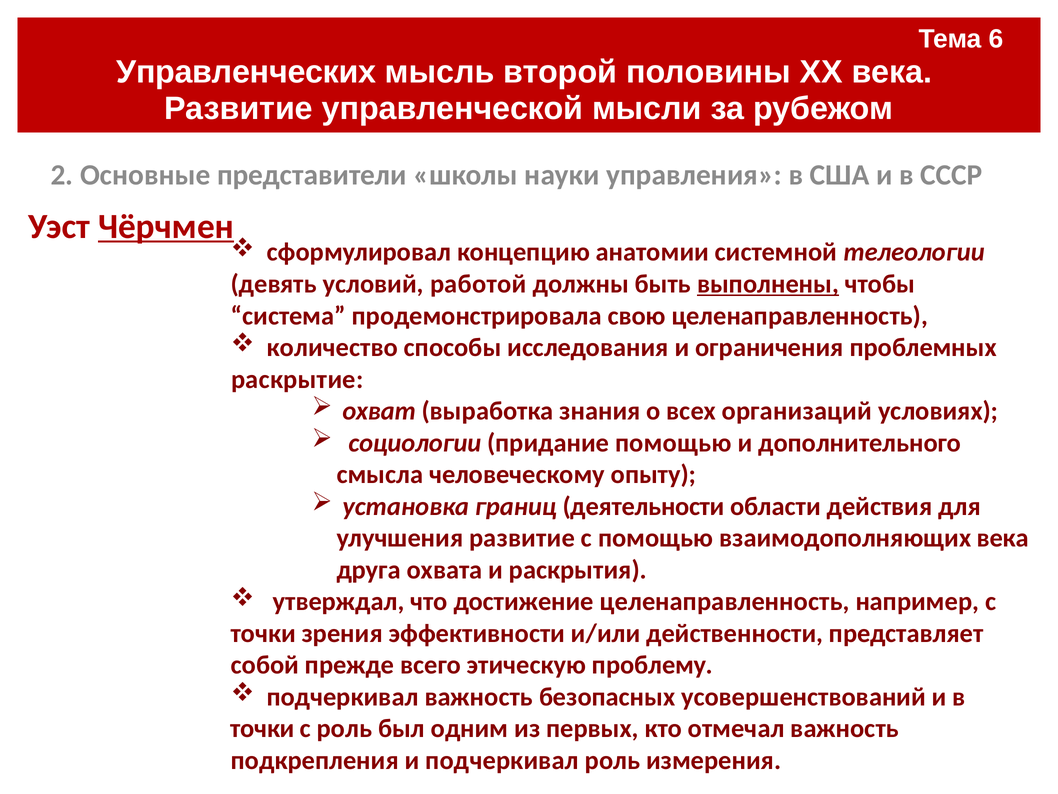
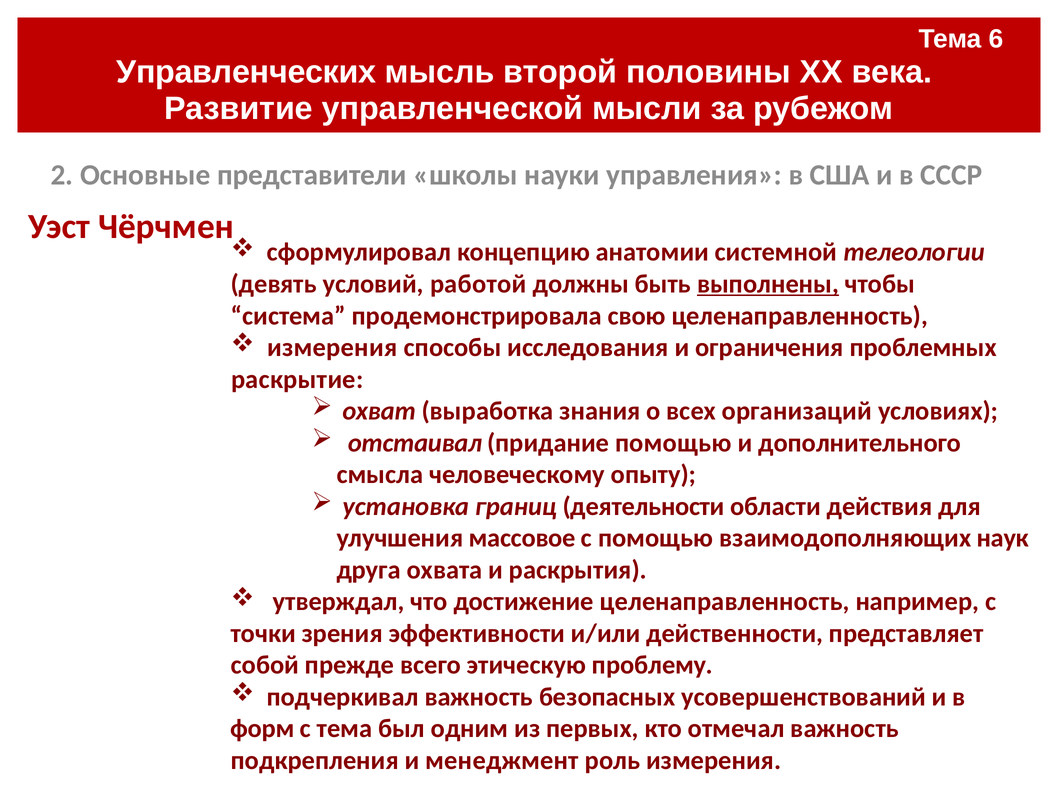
Чёрчмен underline: present -> none
количество at (332, 347): количество -> измерения
социологии: социологии -> отстаивал
улучшения развитие: развитие -> массовое
взаимодополняющих века: века -> наук
точки at (262, 728): точки -> форм
с роль: роль -> тема
и подчеркивал: подчеркивал -> менеджмент
